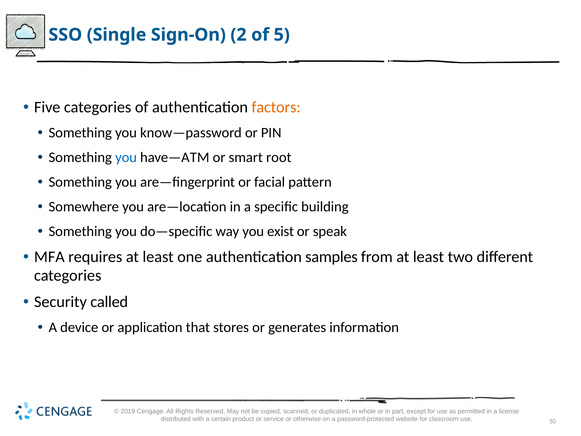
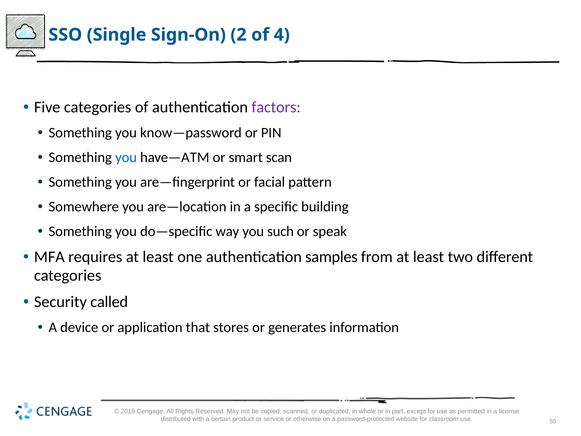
5: 5 -> 4
factors colour: orange -> purple
root: root -> scan
exist: exist -> such
